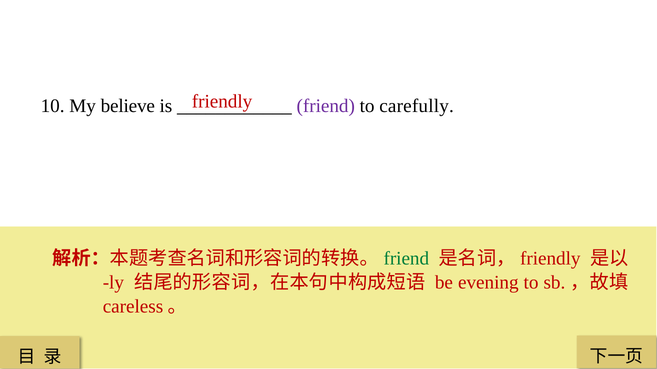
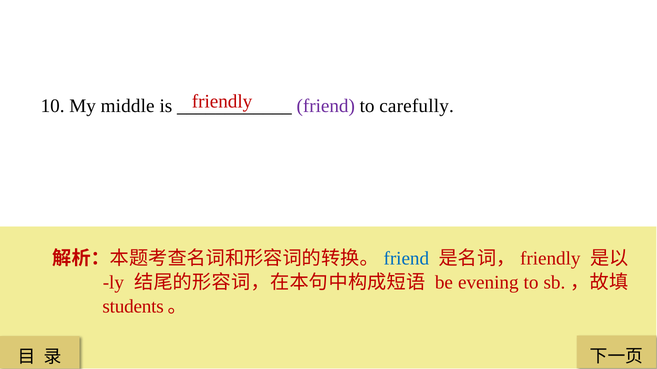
believe: believe -> middle
friend at (406, 259) colour: green -> blue
careless: careless -> students
